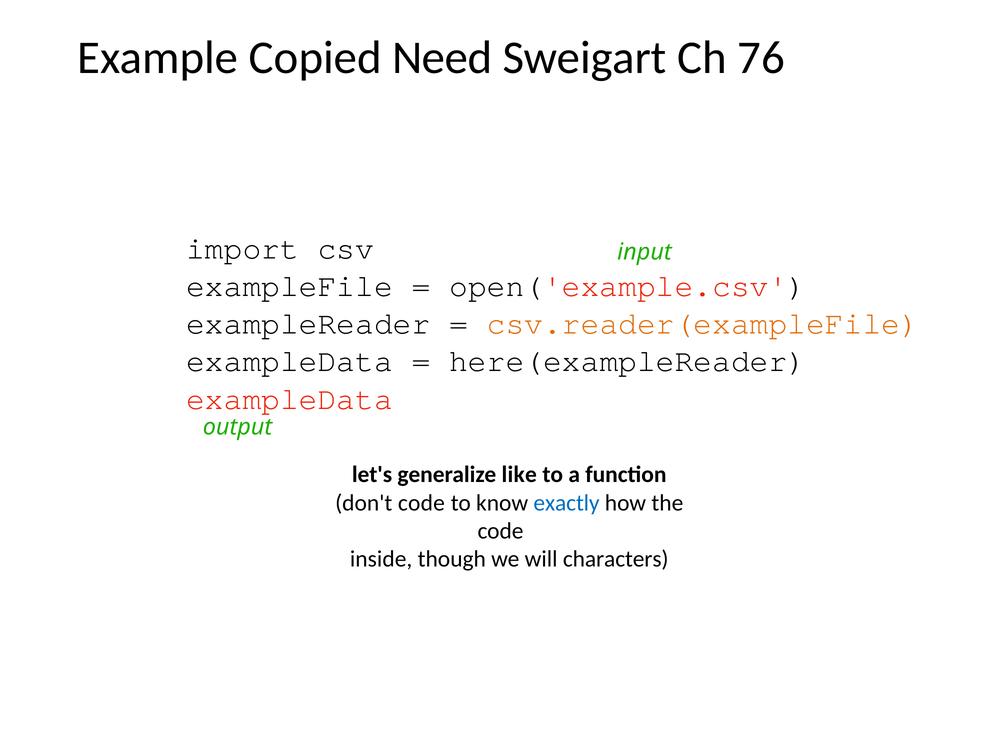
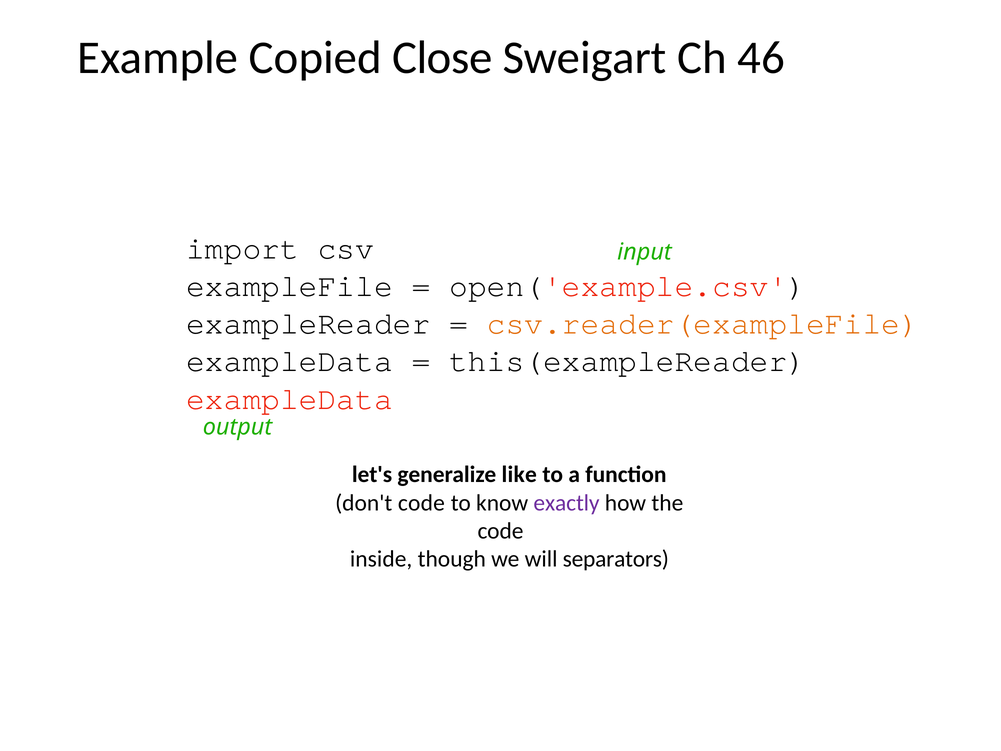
Need: Need -> Close
76: 76 -> 46
here(exampleReader: here(exampleReader -> this(exampleReader
exactly colour: blue -> purple
characters: characters -> separators
